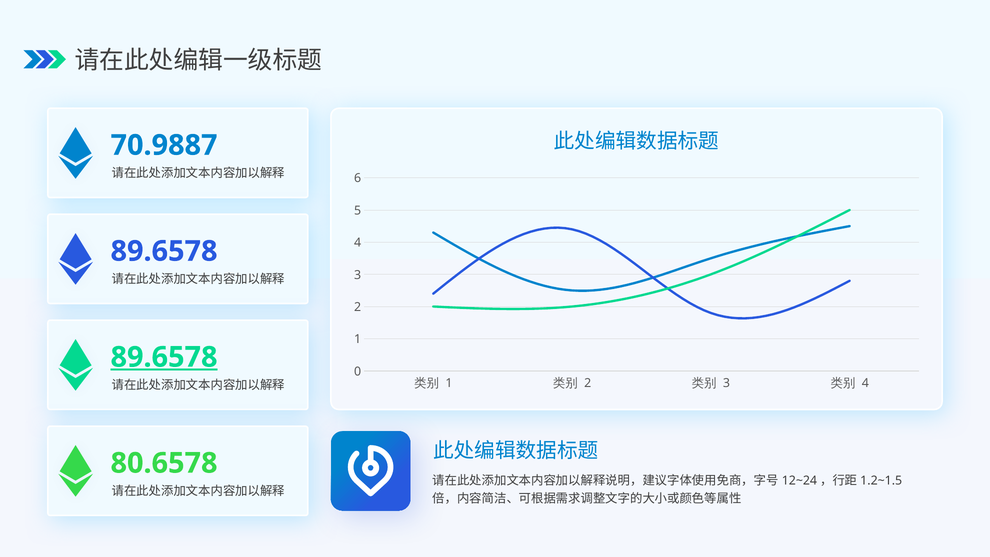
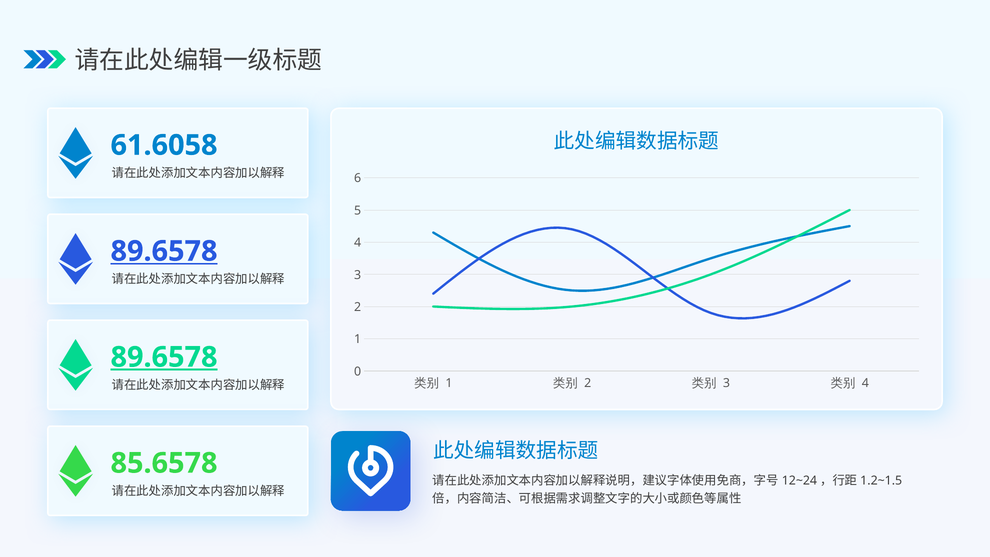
70.9887: 70.9887 -> 61.6058
89.6578 at (164, 251) underline: none -> present
80.6578: 80.6578 -> 85.6578
